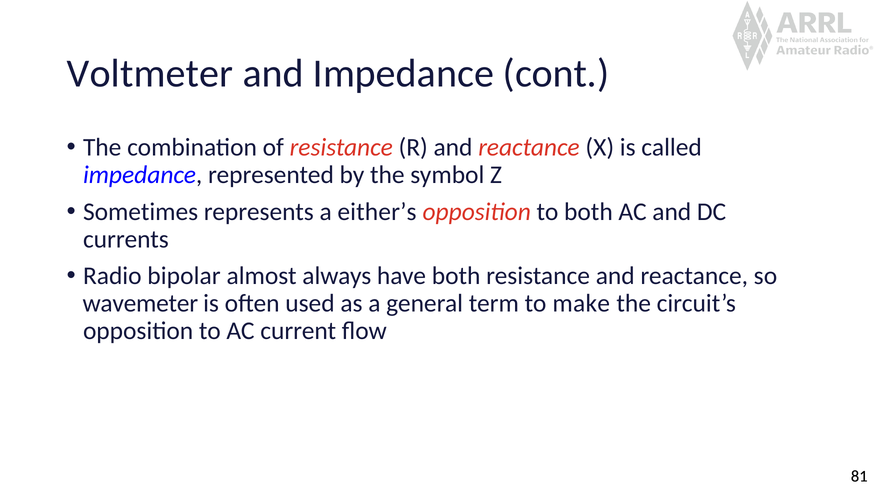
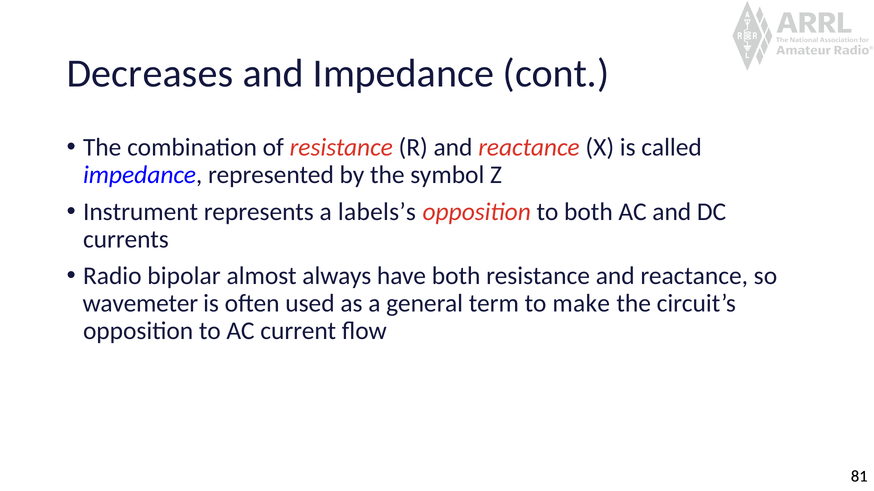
Voltmeter: Voltmeter -> Decreases
Sometimes: Sometimes -> Instrument
either’s: either’s -> labels’s
